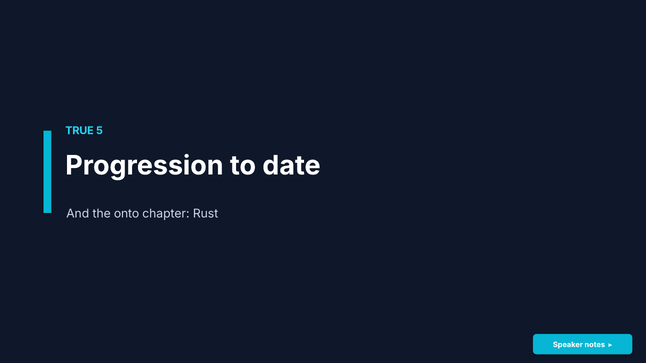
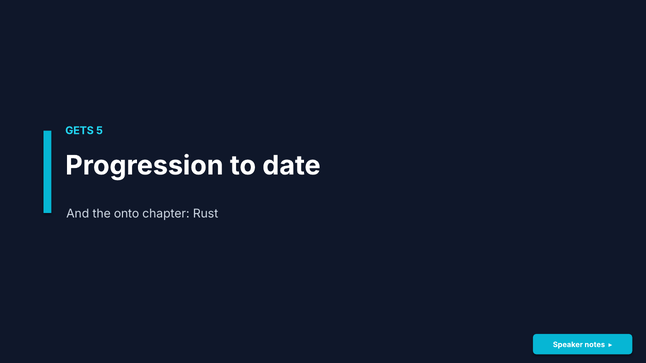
TRUE: TRUE -> GETS
